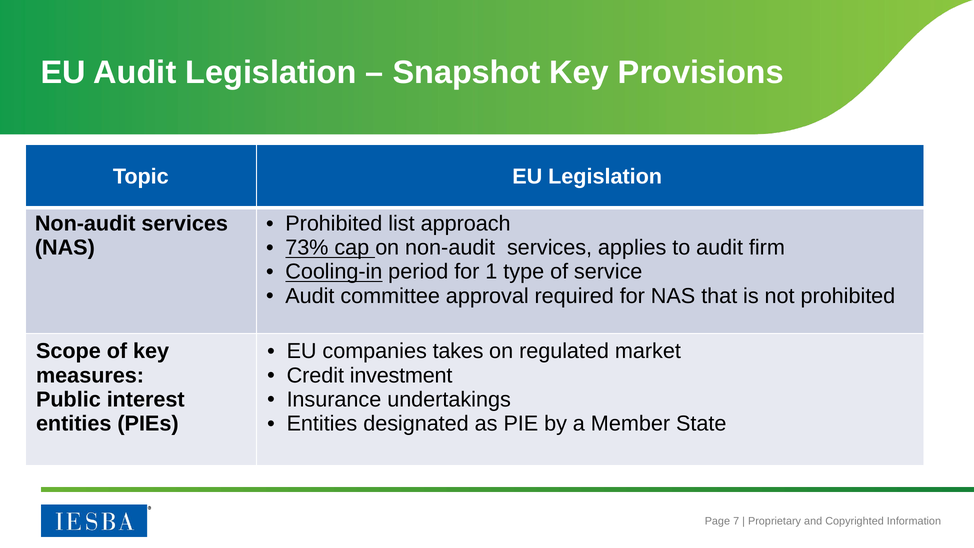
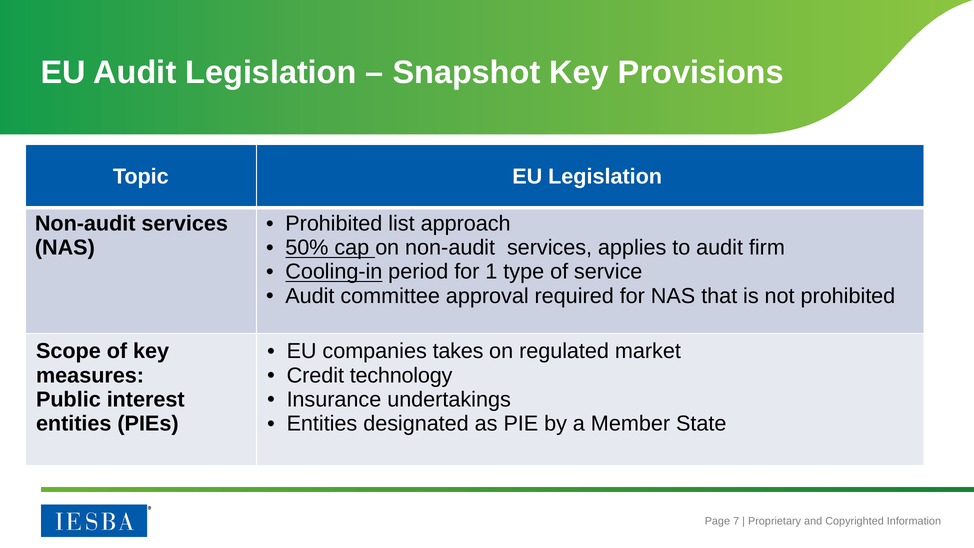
73%: 73% -> 50%
investment: investment -> technology
